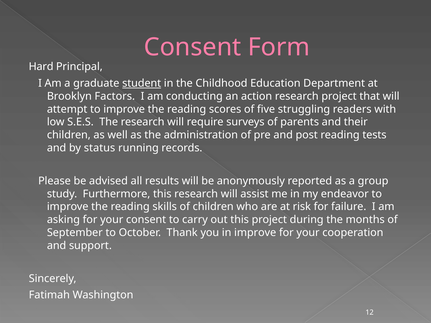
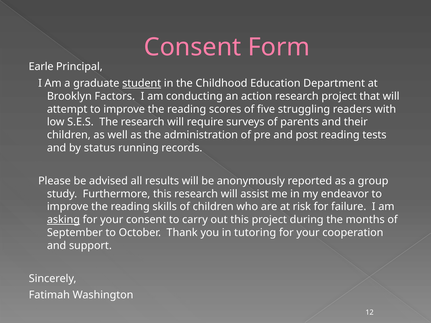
Hard: Hard -> Earle
asking underline: none -> present
in improve: improve -> tutoring
